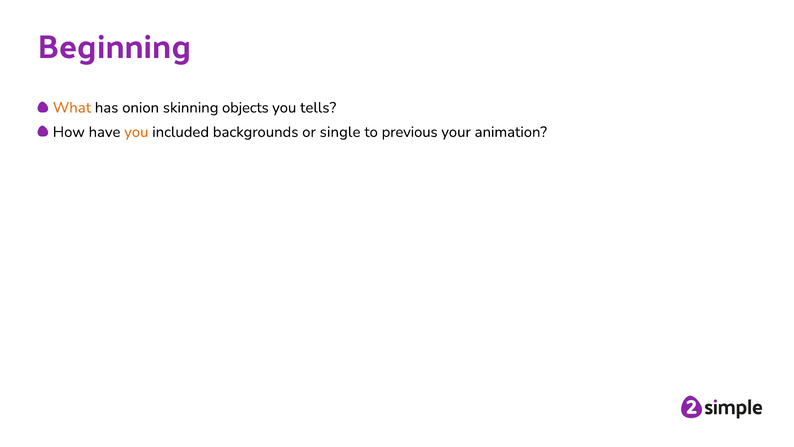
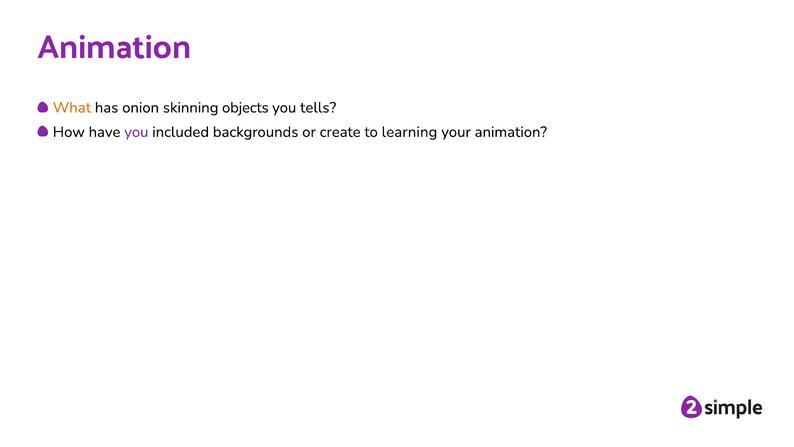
Beginning at (115, 47): Beginning -> Animation
you at (136, 132) colour: orange -> purple
single: single -> create
previous: previous -> learning
